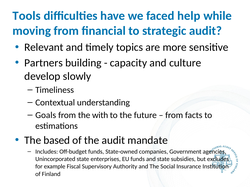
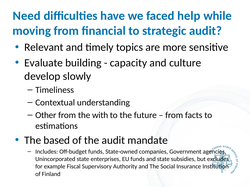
Tools: Tools -> Need
Partners: Partners -> Evaluate
Goals: Goals -> Other
